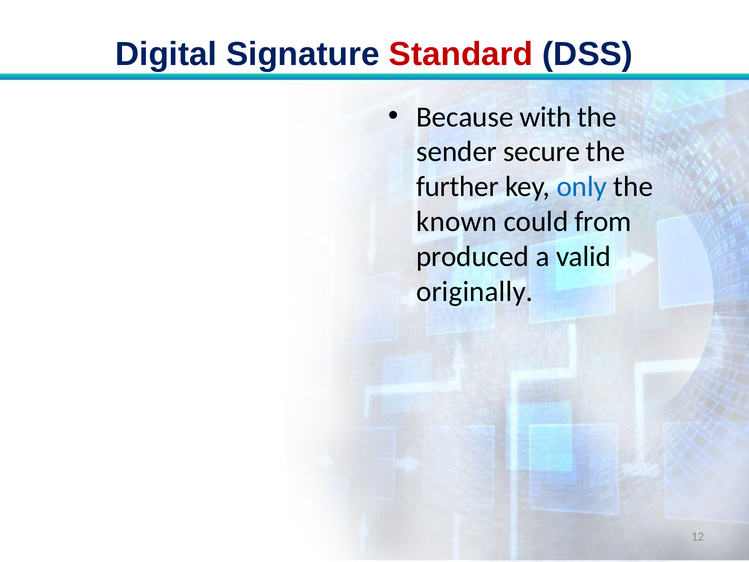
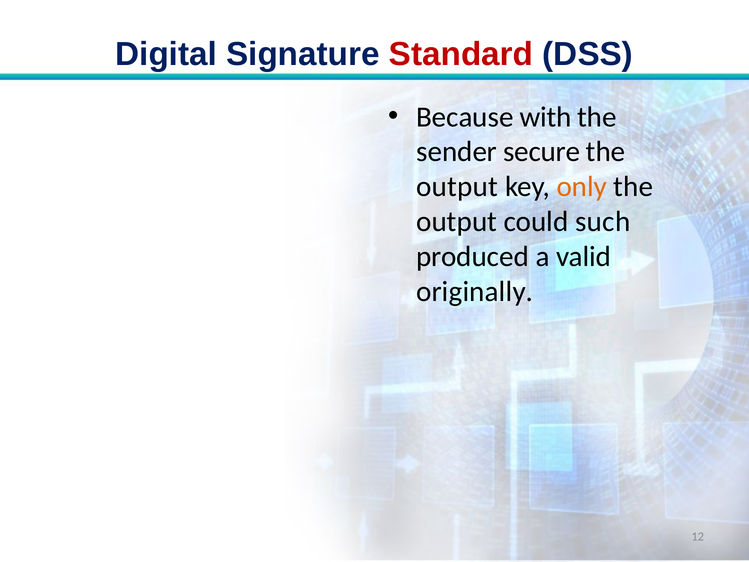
further at (457, 187): further -> output
only colour: blue -> orange
known at (457, 222): known -> output
from: from -> such
